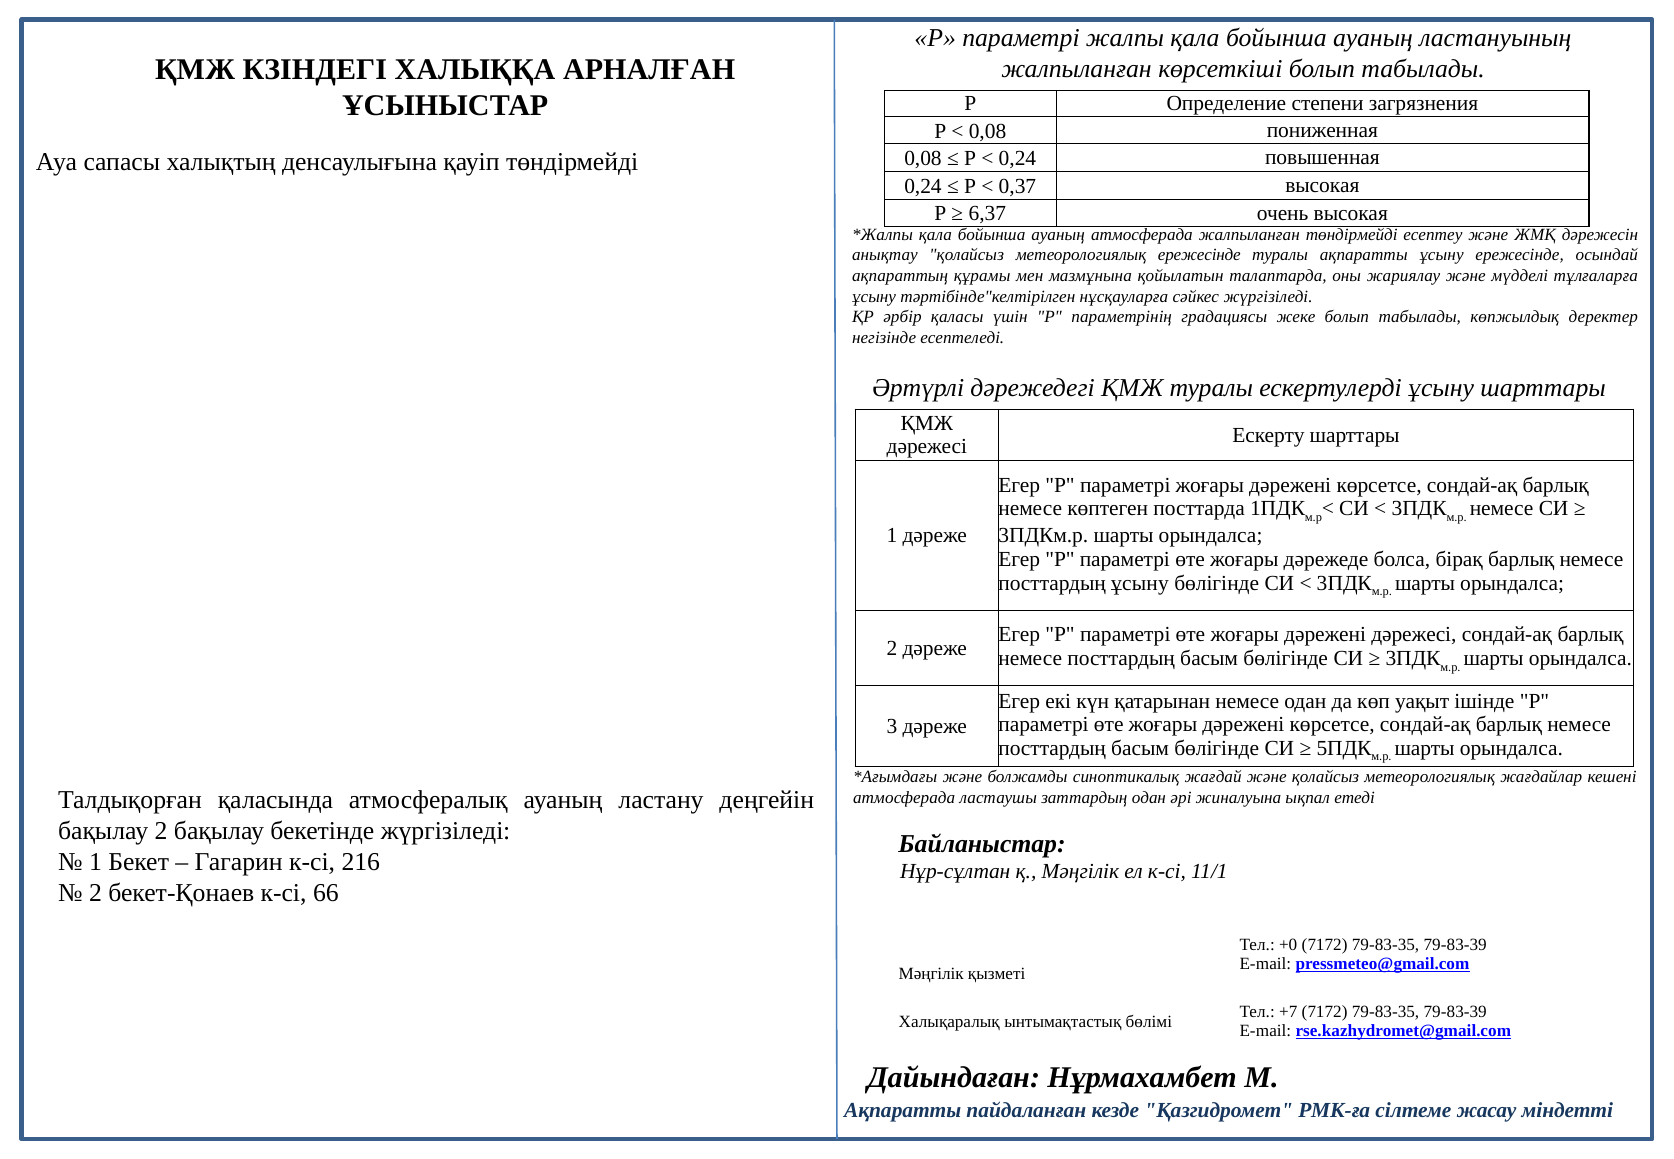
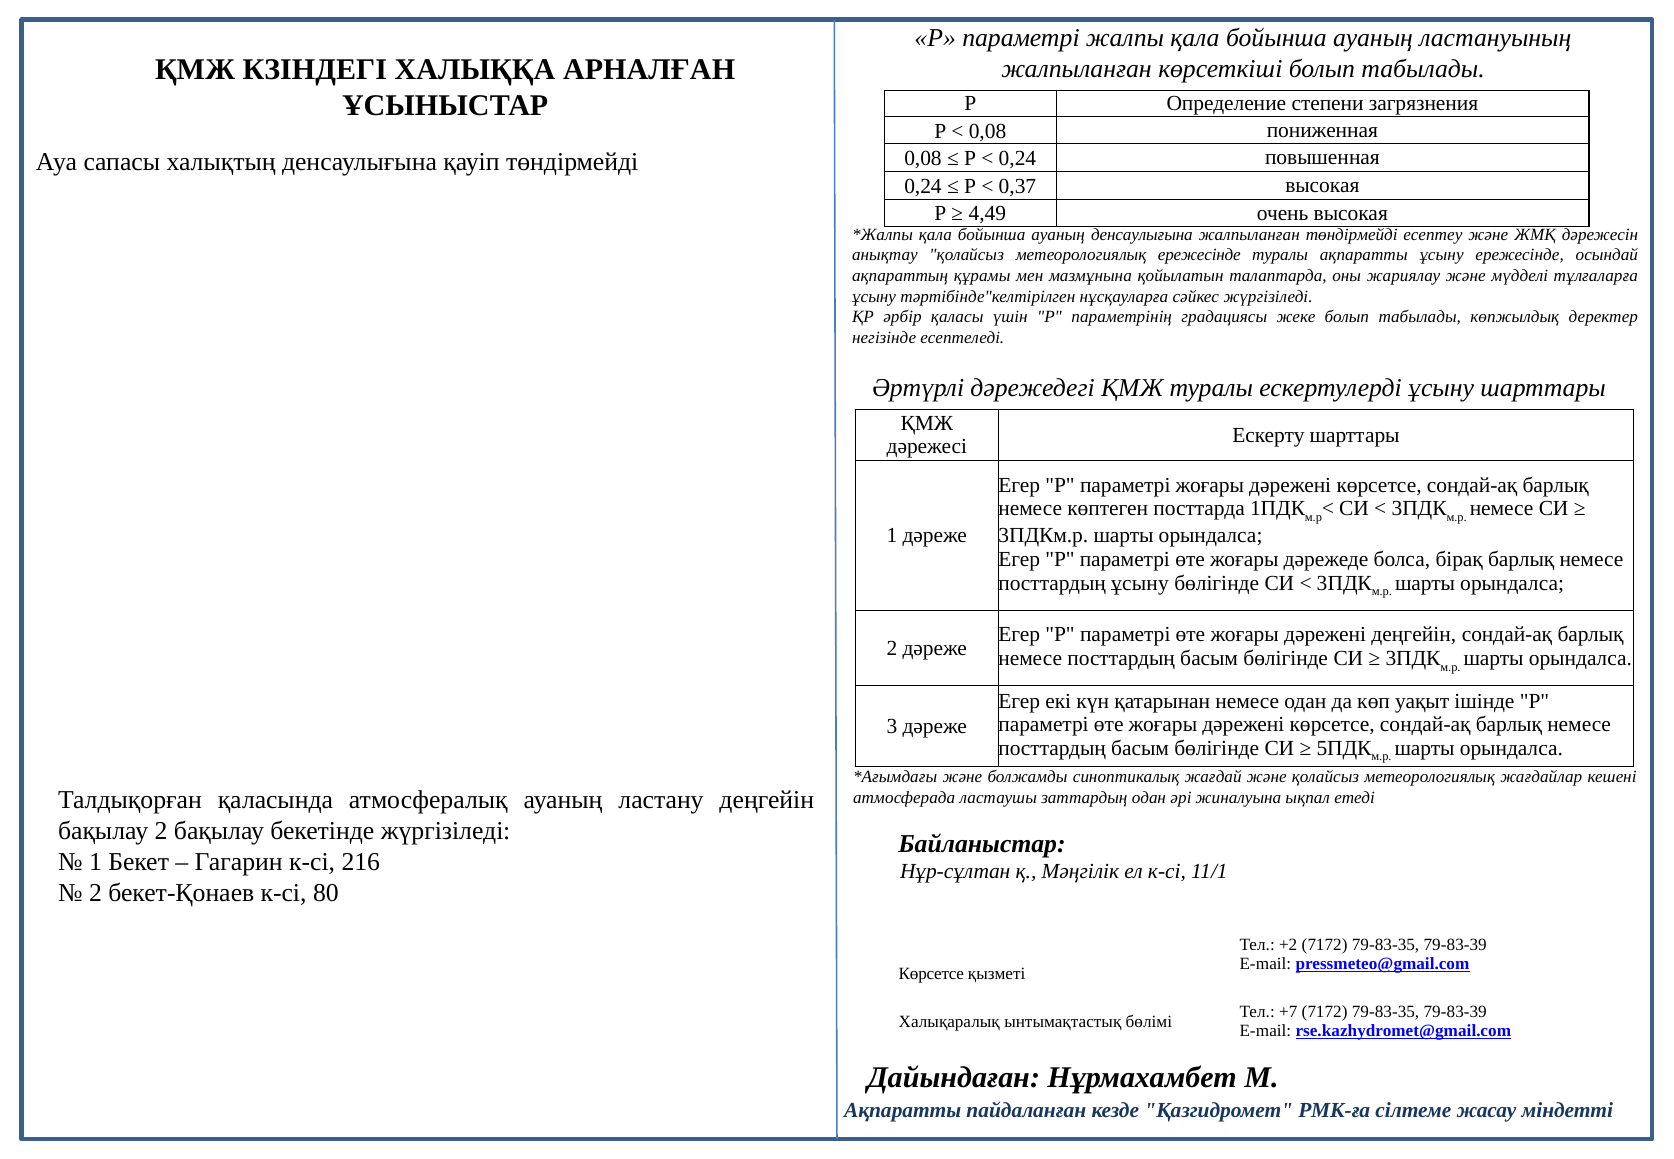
6,37: 6,37 -> 4,49
ауаның атмосферада: атмосферада -> денсаулығына
дәрежені дәрежесі: дәрежесі -> деңгейін
66: 66 -> 80
+0: +0 -> +2
Мәңгілік at (931, 973): Мәңгілік -> Көрсетсе
